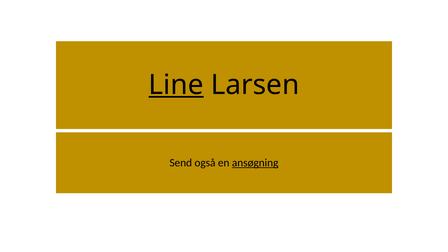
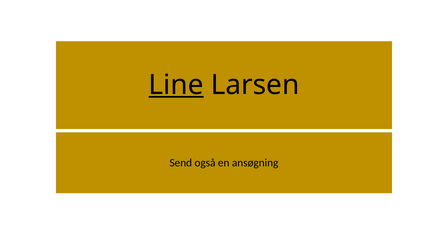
ansøgning underline: present -> none
